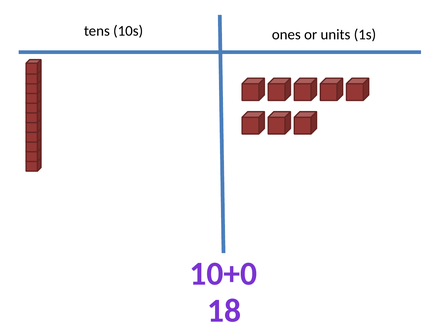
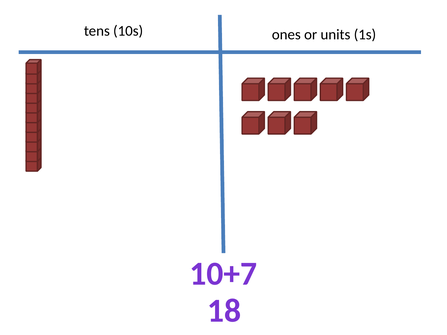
10+0: 10+0 -> 10+7
